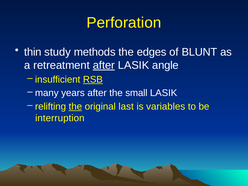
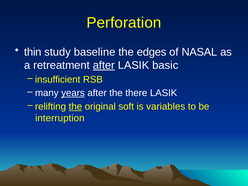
methods: methods -> baseline
BLUNT: BLUNT -> NASAL
angle: angle -> basic
RSB underline: present -> none
years underline: none -> present
small: small -> there
last: last -> soft
